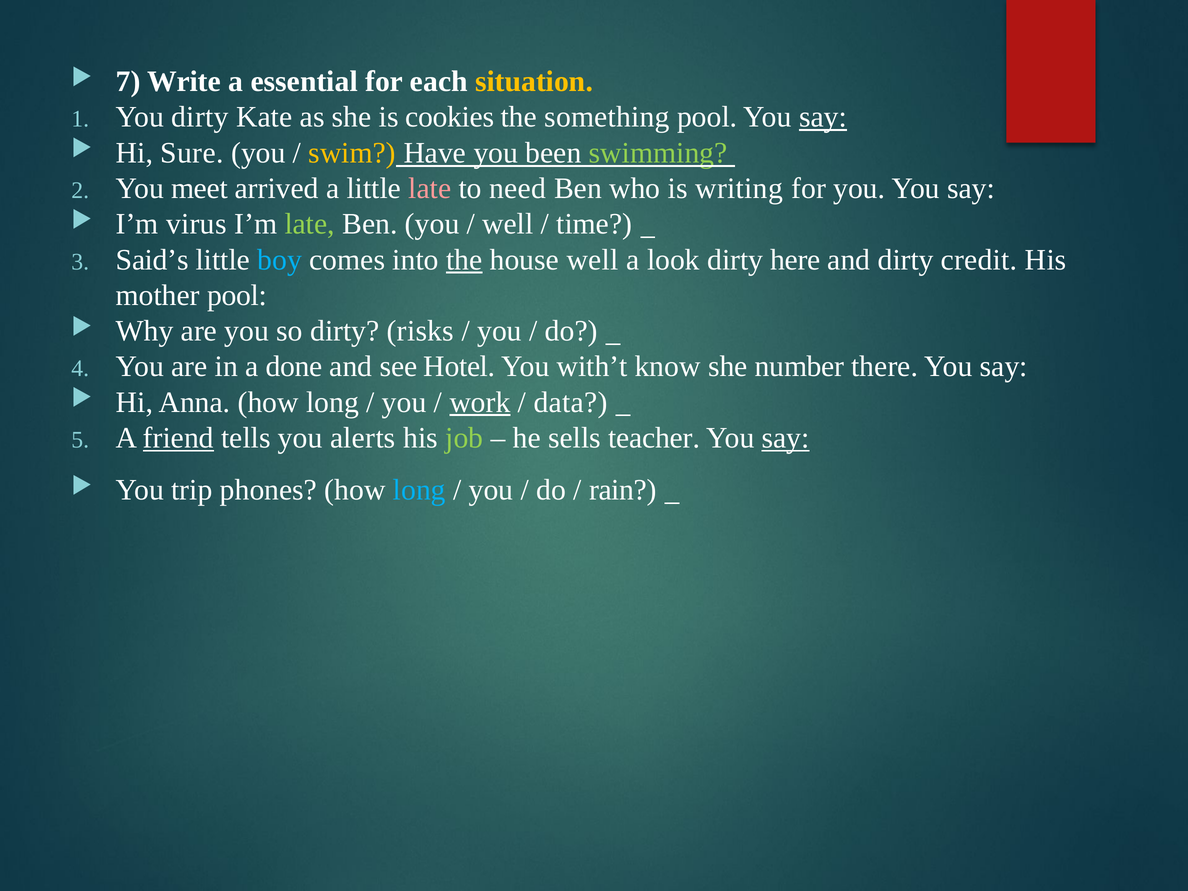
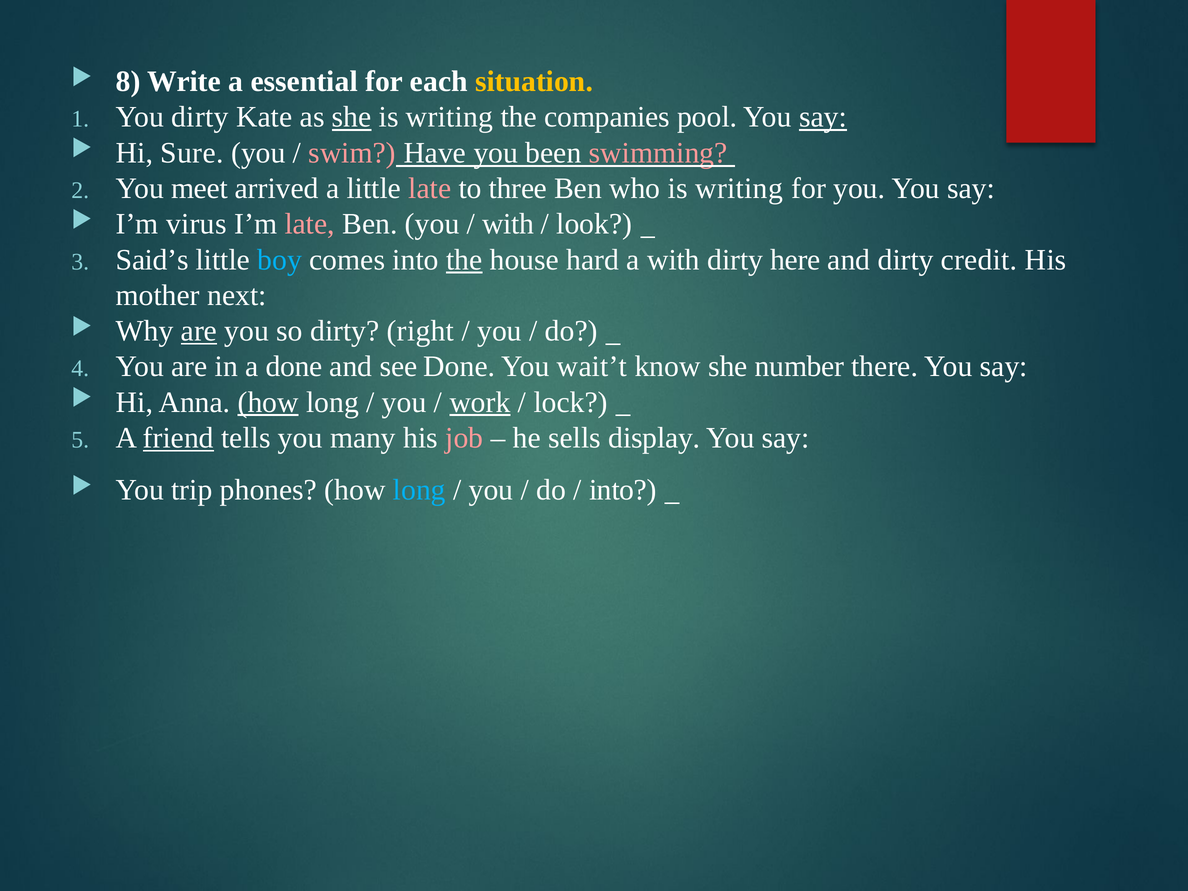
7: 7 -> 8
she at (352, 117) underline: none -> present
cookies at (450, 117): cookies -> writing
something: something -> companies
swim colour: yellow -> pink
swimming colour: light green -> pink
need: need -> three
late at (310, 224) colour: light green -> pink
well at (508, 224): well -> with
time: time -> look
house well: well -> hard
a look: look -> with
mother pool: pool -> next
are at (199, 331) underline: none -> present
risks: risks -> right
see Hotel: Hotel -> Done
with’t: with’t -> wait’t
how at (268, 402) underline: none -> present
data: data -> lock
alerts: alerts -> many
job colour: light green -> pink
teacher: teacher -> display
say at (786, 438) underline: present -> none
rain at (623, 490): rain -> into
